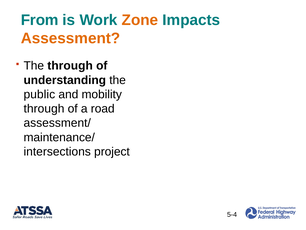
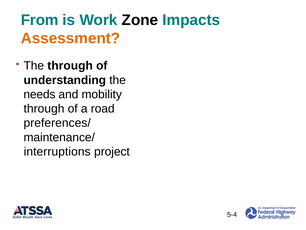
Zone colour: orange -> black
public: public -> needs
assessment/: assessment/ -> preferences/
intersections: intersections -> interruptions
